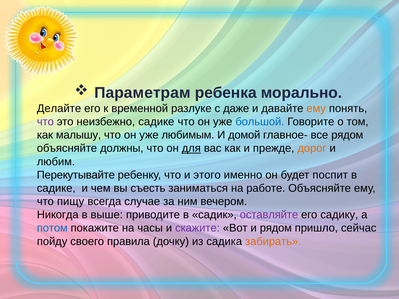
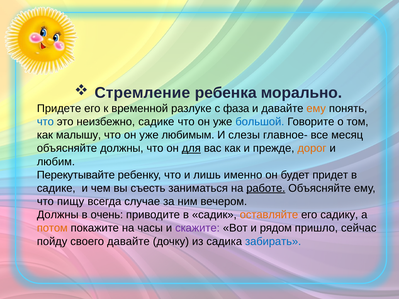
Параметрам: Параметрам -> Стремление
Делайте: Делайте -> Придете
даже: даже -> фаза
что at (45, 122) colour: purple -> blue
домой: домой -> слезы
все рядом: рядом -> месяц
этого: этого -> лишь
поспит: поспит -> придет
работе underline: none -> present
Никогда at (58, 215): Никогда -> Должны
выше: выше -> очень
оставляйте colour: purple -> orange
потом colour: blue -> orange
своего правила: правила -> давайте
забирать colour: orange -> blue
